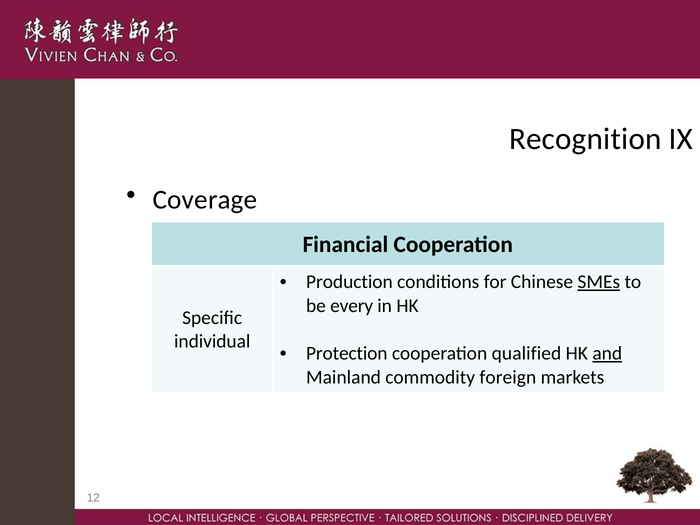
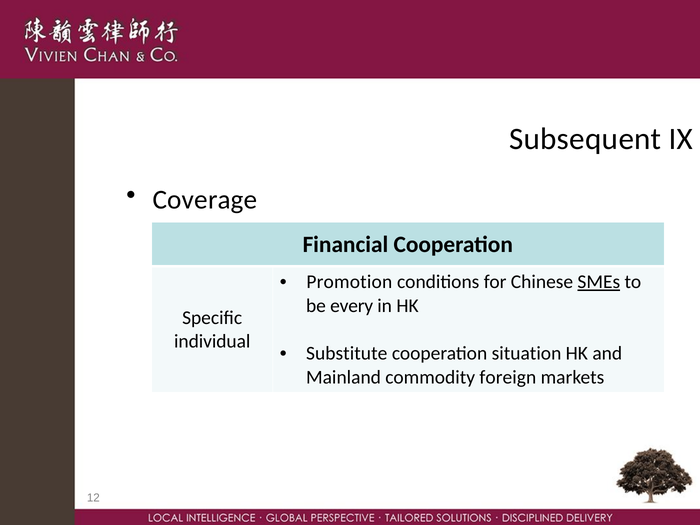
Recognition: Recognition -> Subsequent
Production: Production -> Promotion
Protection: Protection -> Substitute
qualified: qualified -> situation
and underline: present -> none
